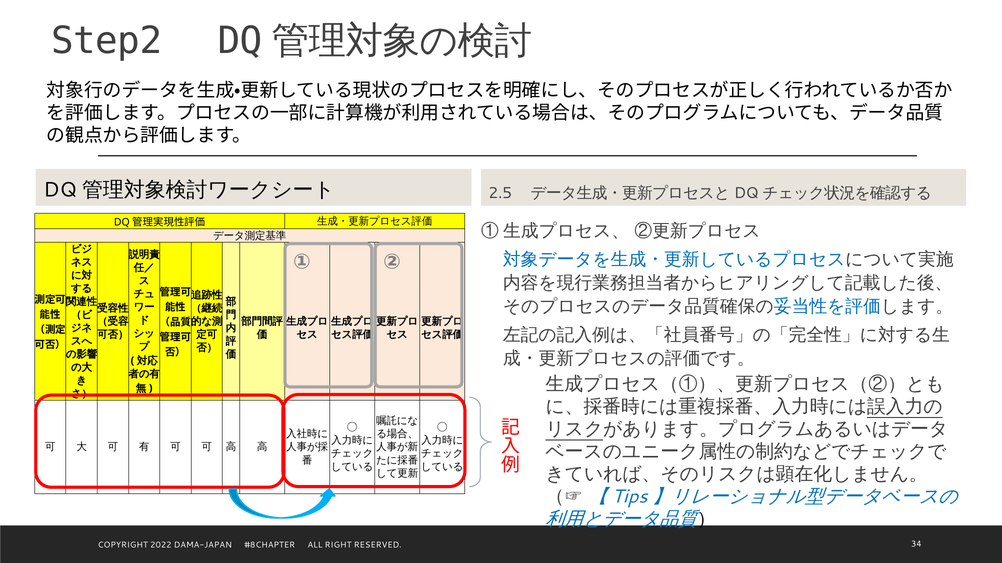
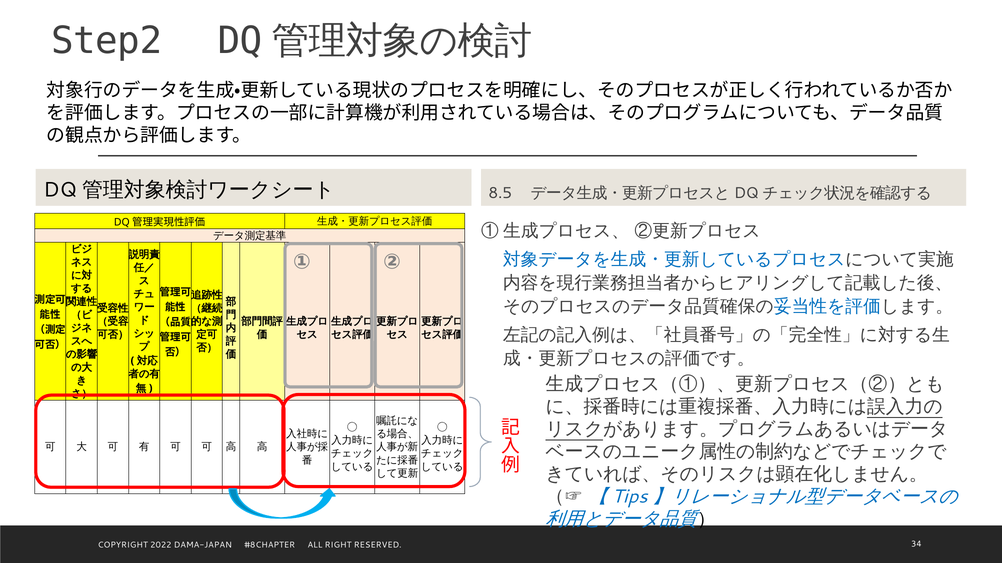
2.5: 2.5 -> 8.5
